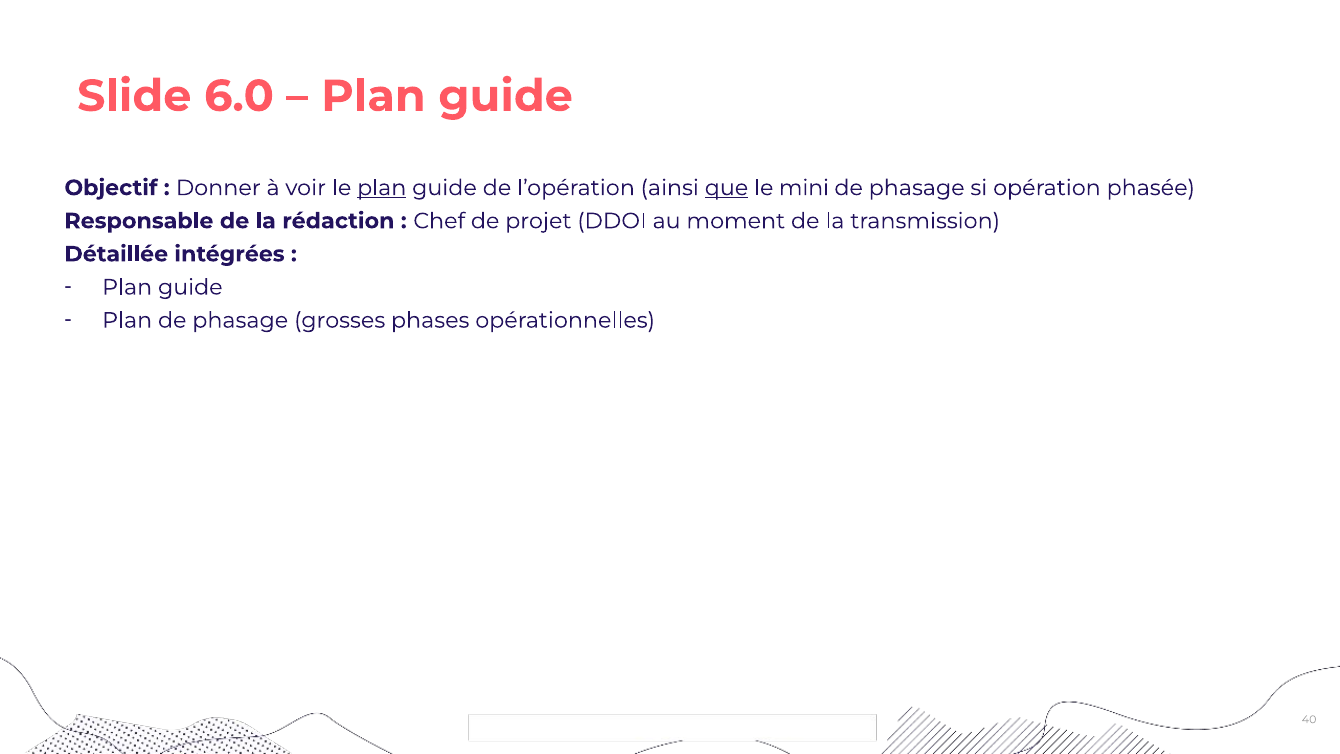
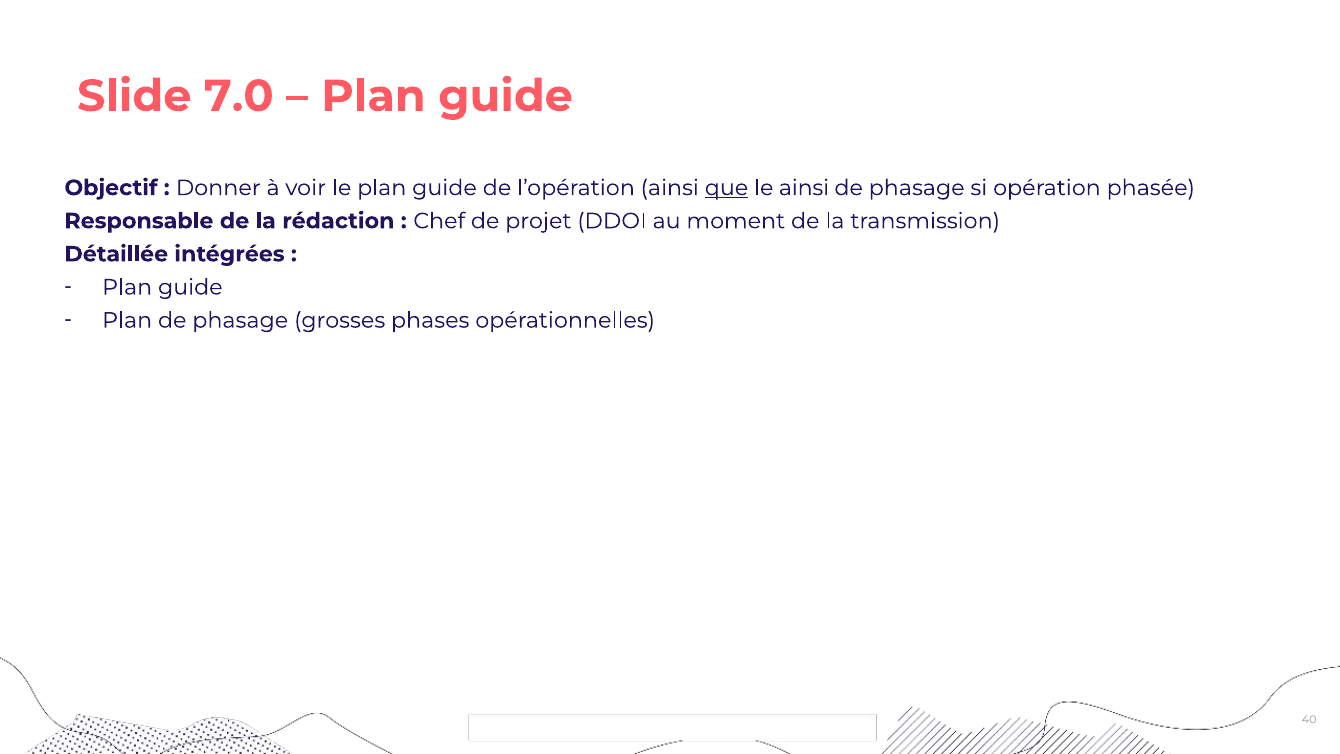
6.0: 6.0 -> 7.0
plan at (382, 188) underline: present -> none
le mini: mini -> ainsi
